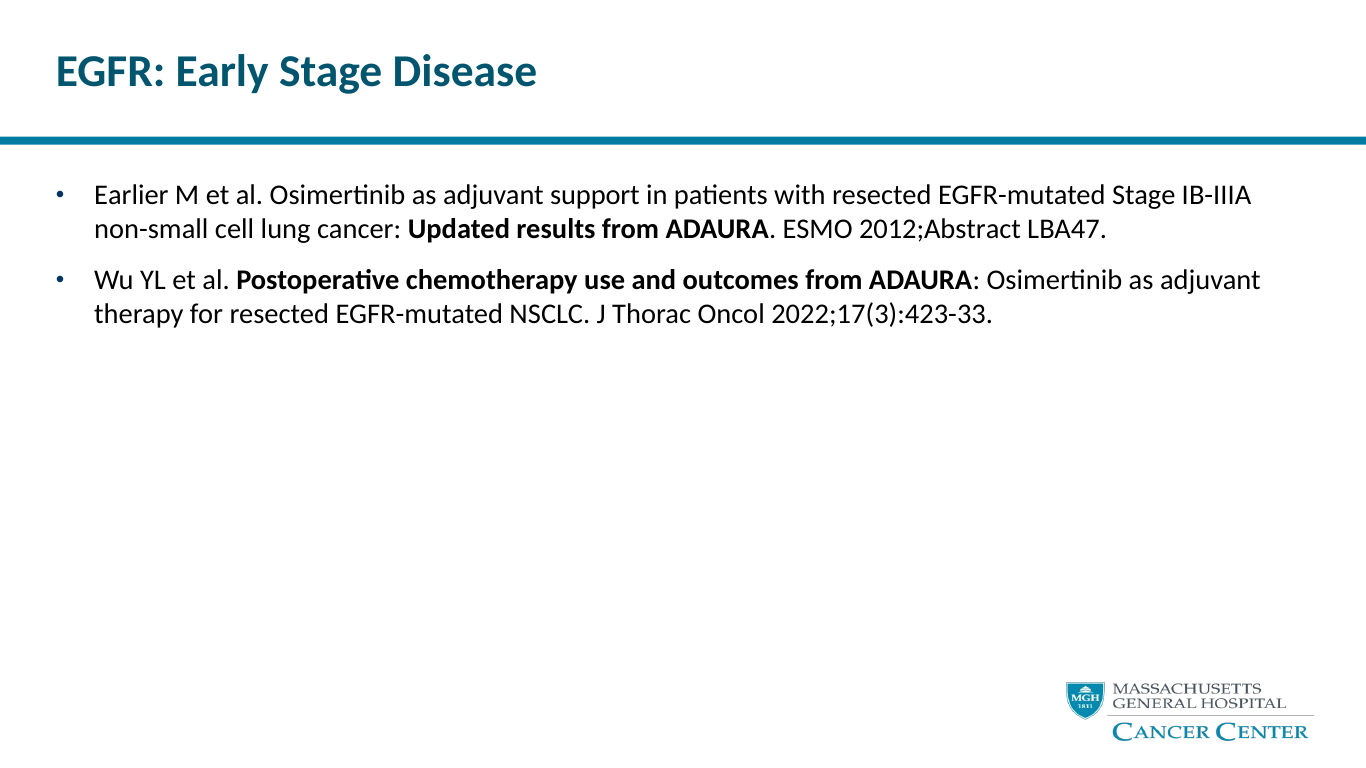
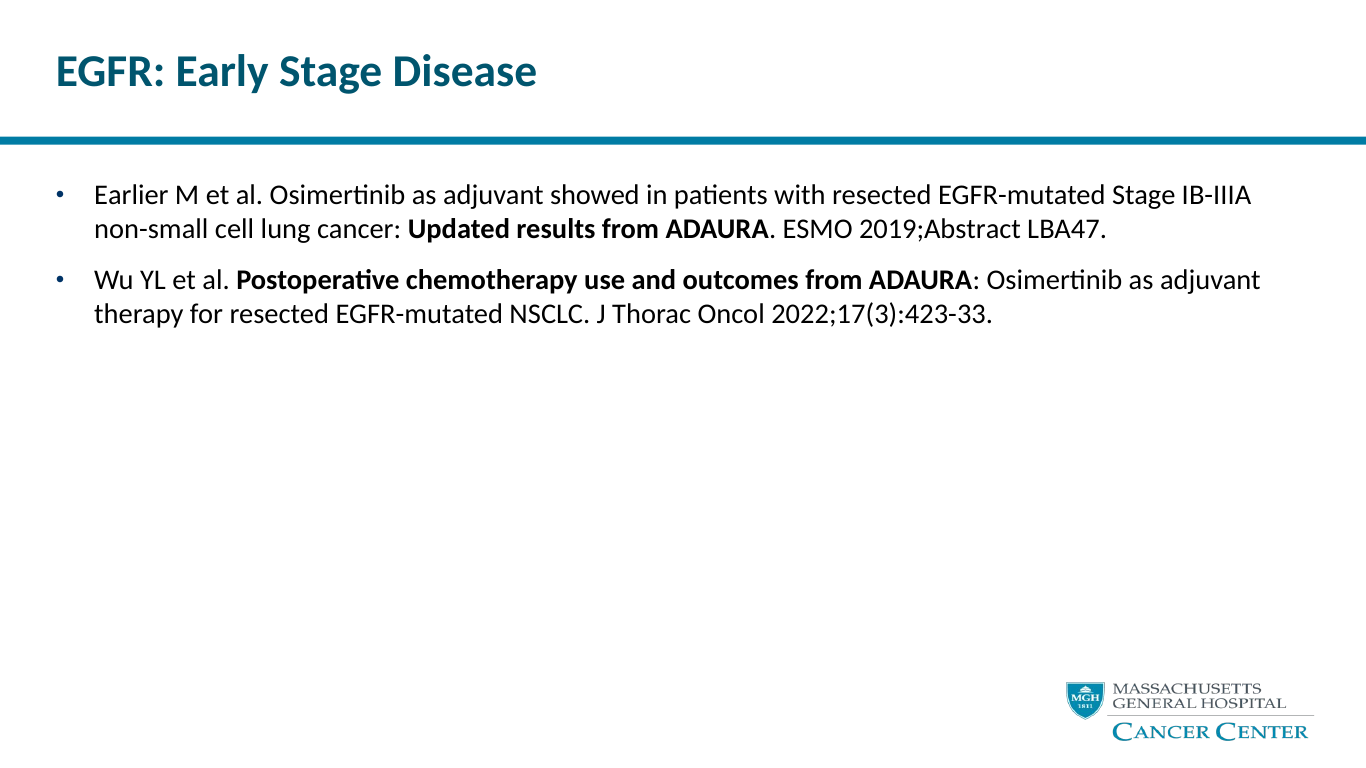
support: support -> showed
2012;Abstract: 2012;Abstract -> 2019;Abstract
